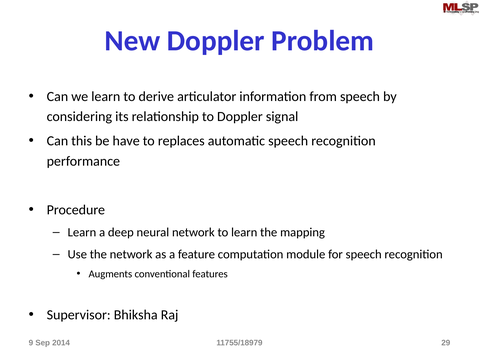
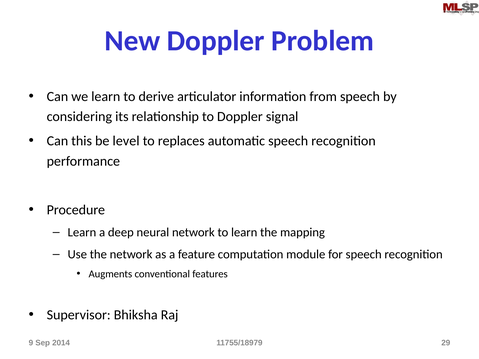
have: have -> level
